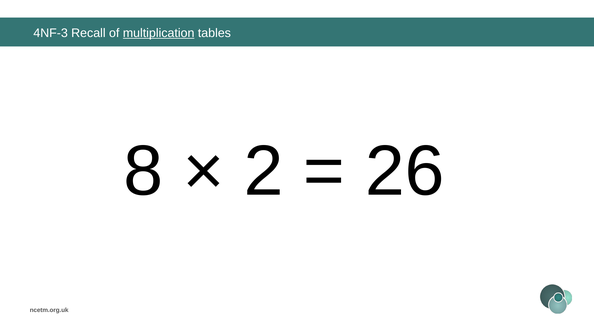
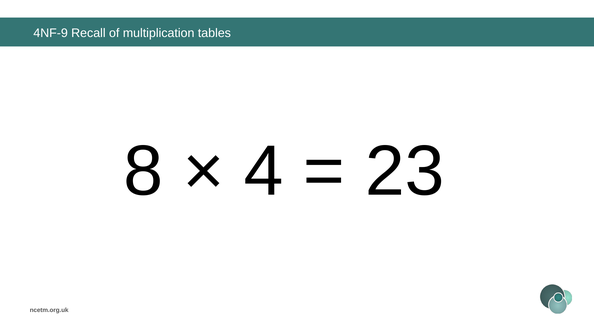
4NF-3: 4NF-3 -> 4NF-9
multiplication underline: present -> none
2: 2 -> 4
26: 26 -> 23
